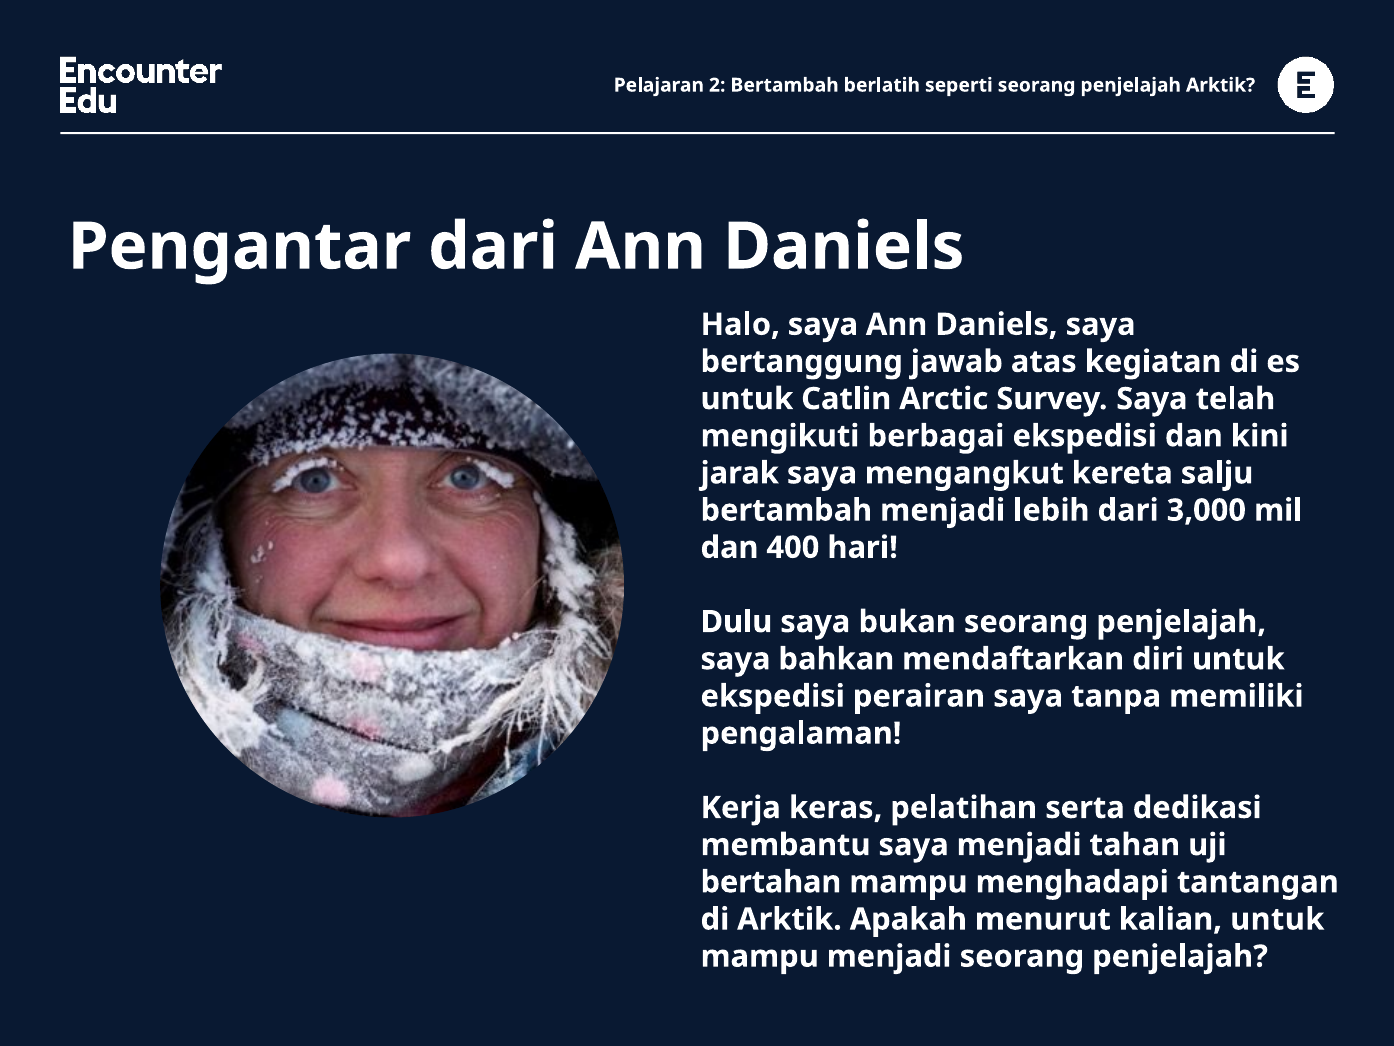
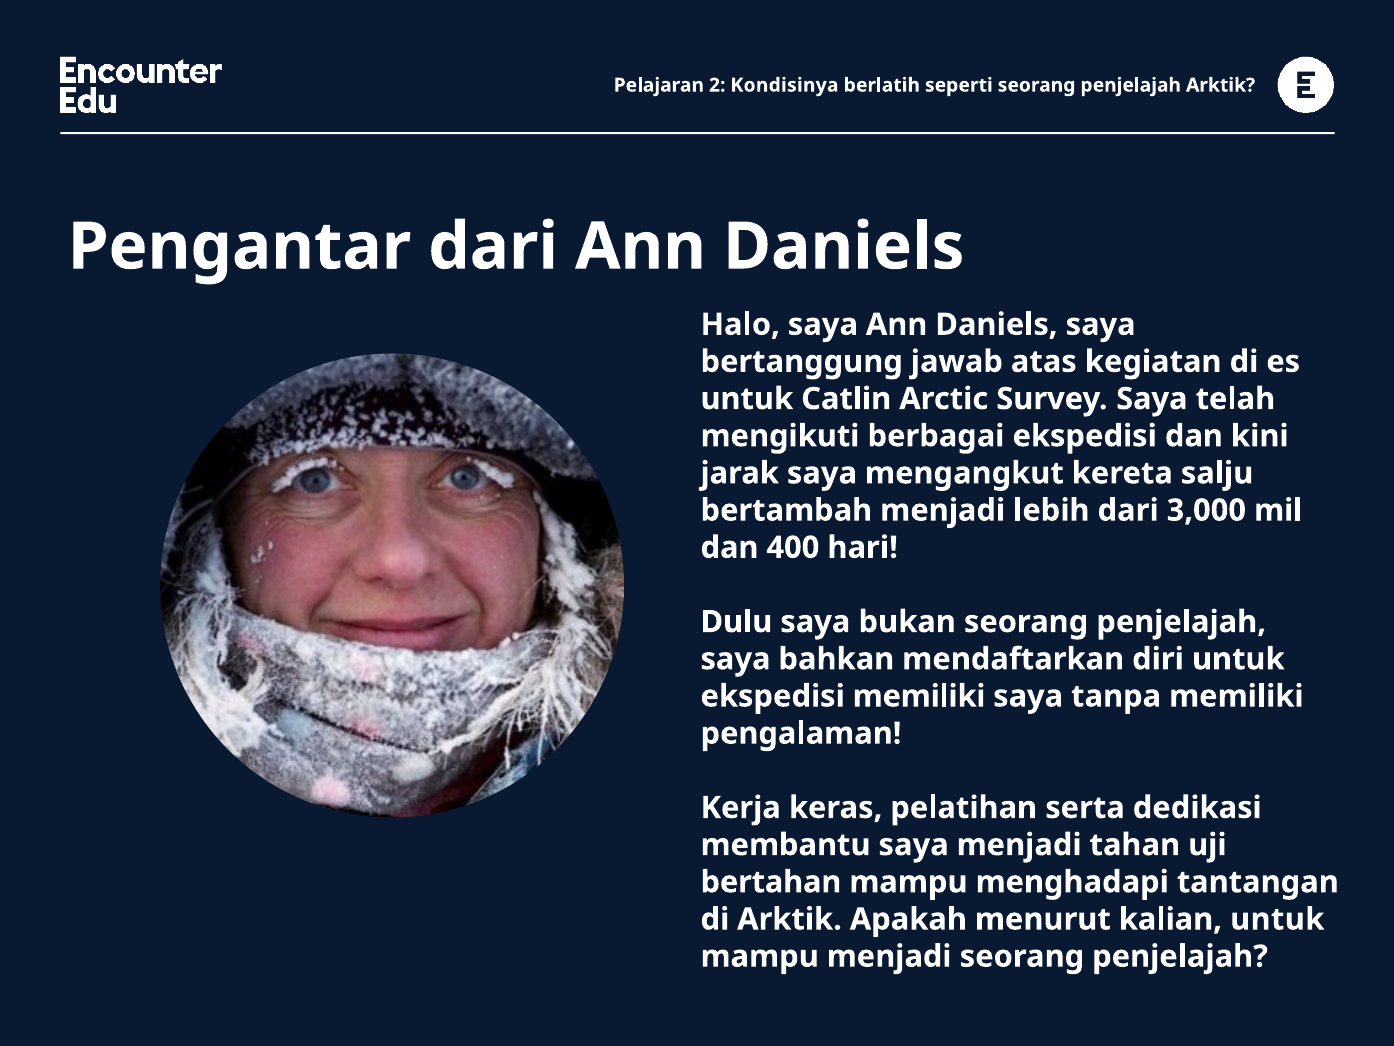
2 Bertambah: Bertambah -> Kondisinya
ekspedisi perairan: perairan -> memiliki
